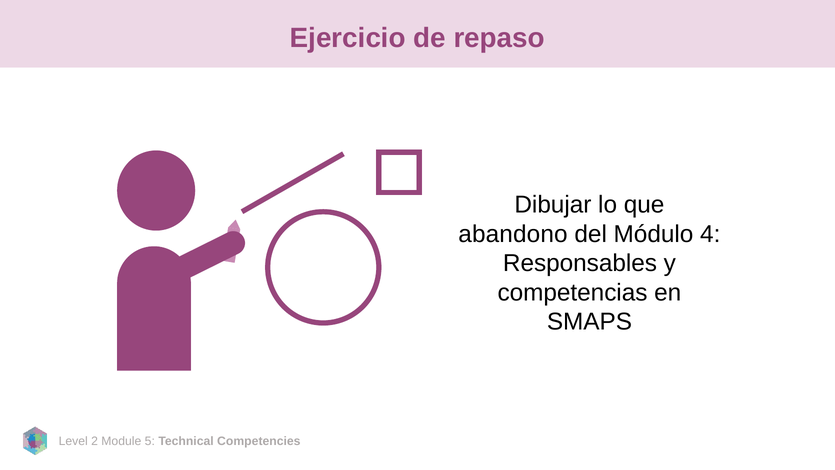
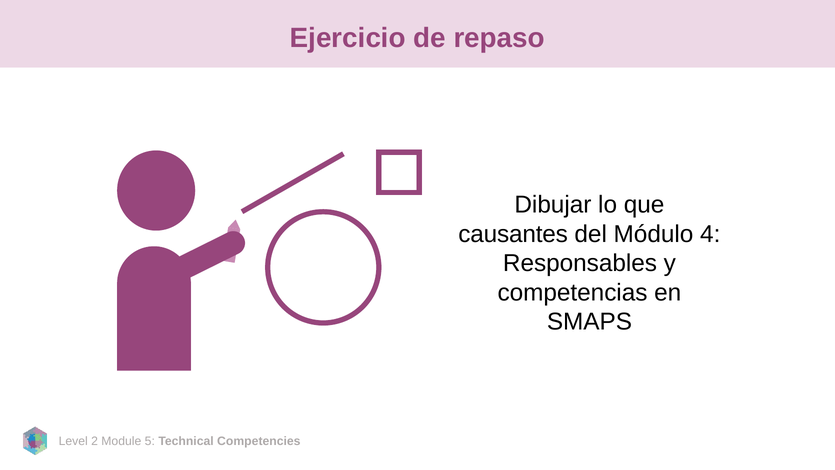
abandono: abandono -> causantes
